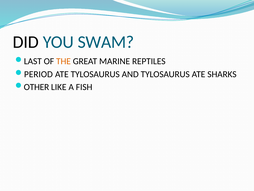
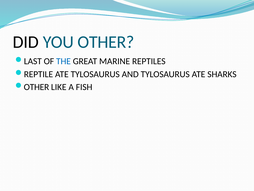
YOU SWAM: SWAM -> OTHER
THE colour: orange -> blue
PERIOD: PERIOD -> REPTILE
